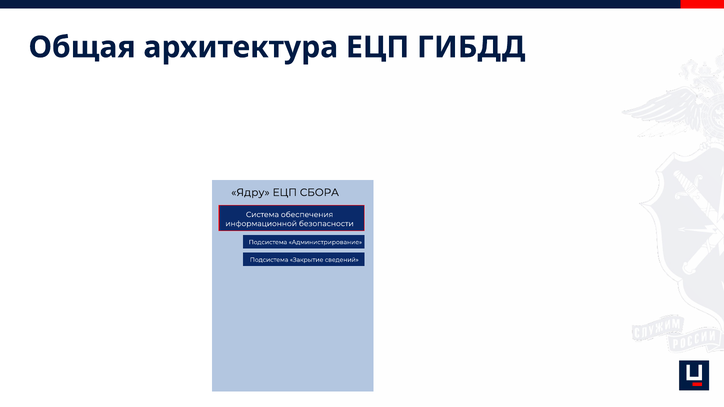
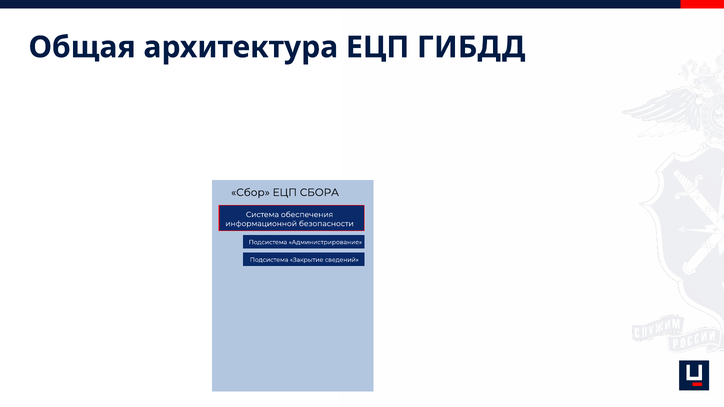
Ядру: Ядру -> Сбор
